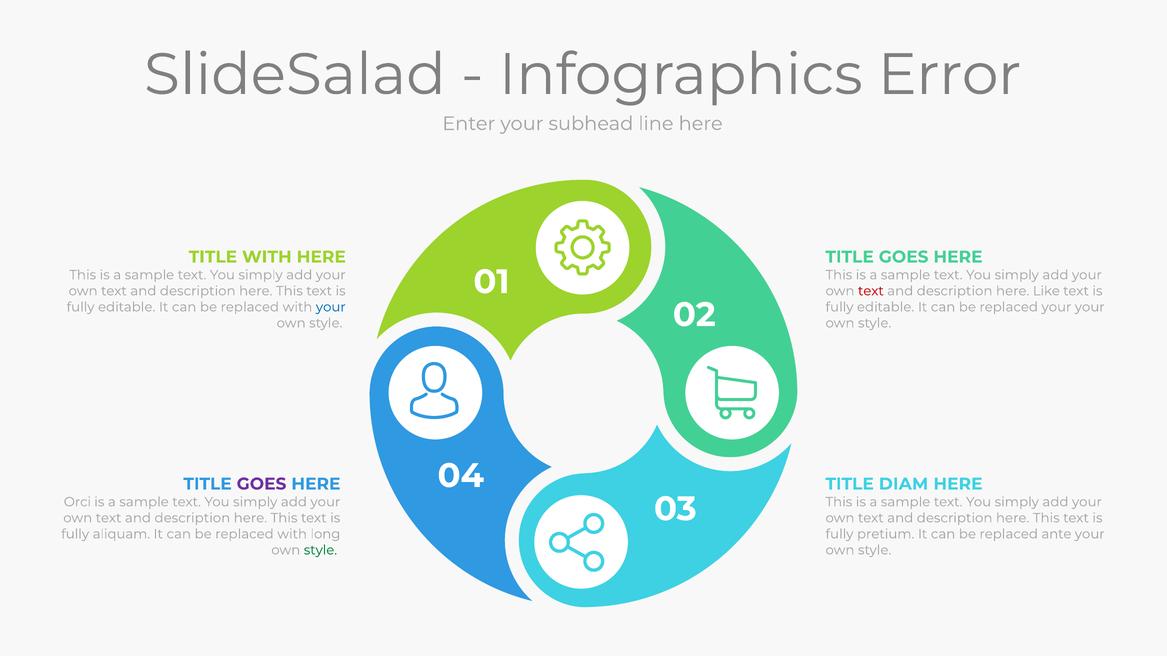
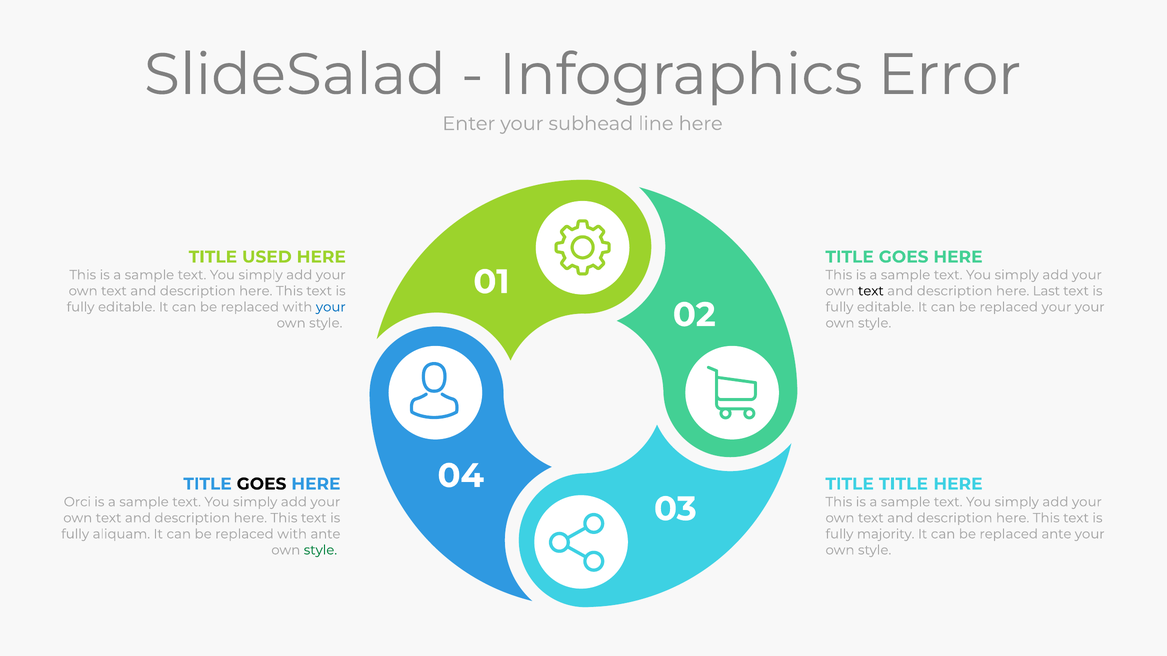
TITLE WITH: WITH -> USED
text at (871, 291) colour: red -> black
Like: Like -> Last
GOES at (262, 484) colour: purple -> black
TITLE DIAM: DIAM -> TITLE
with long: long -> ante
pretium: pretium -> majority
